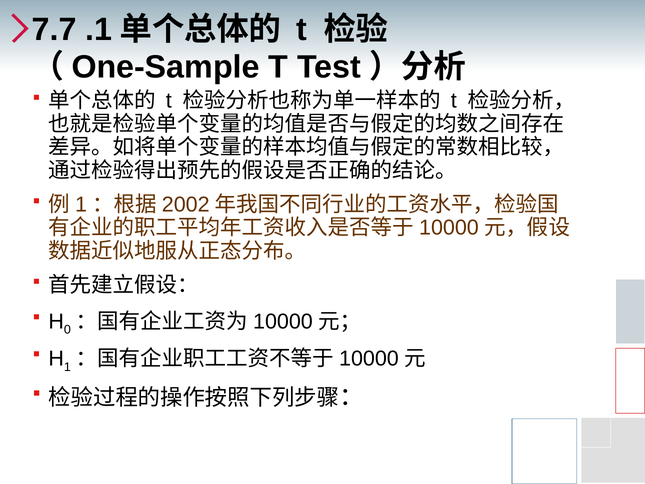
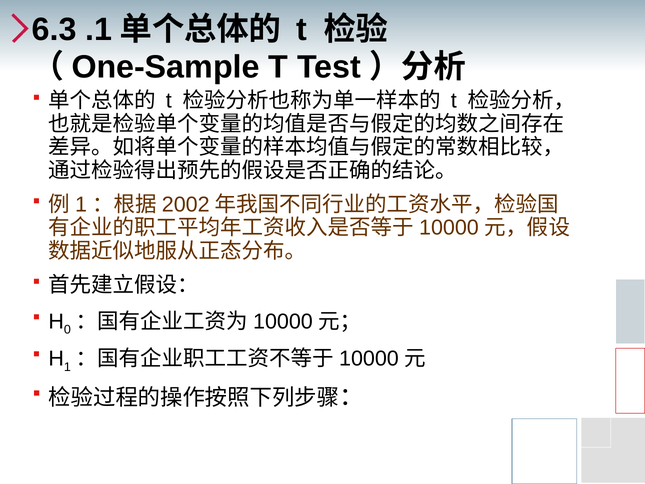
7.7: 7.7 -> 6.3
